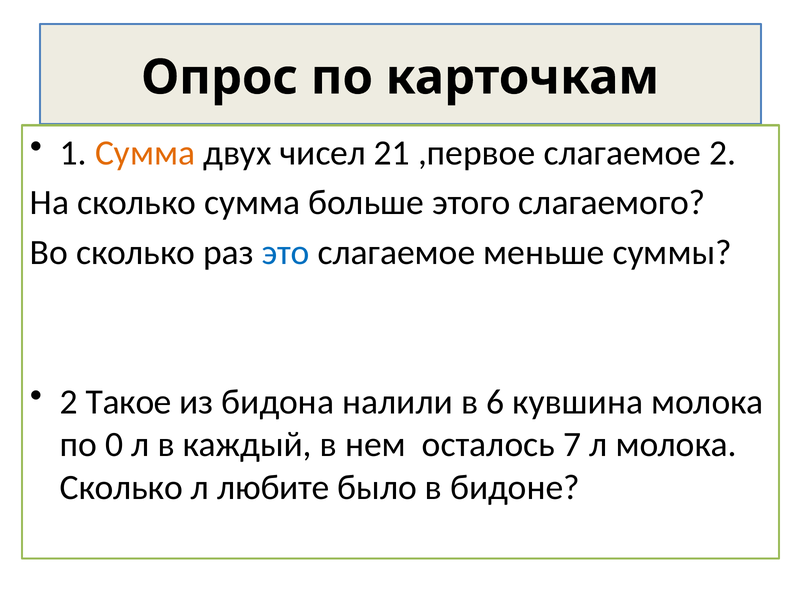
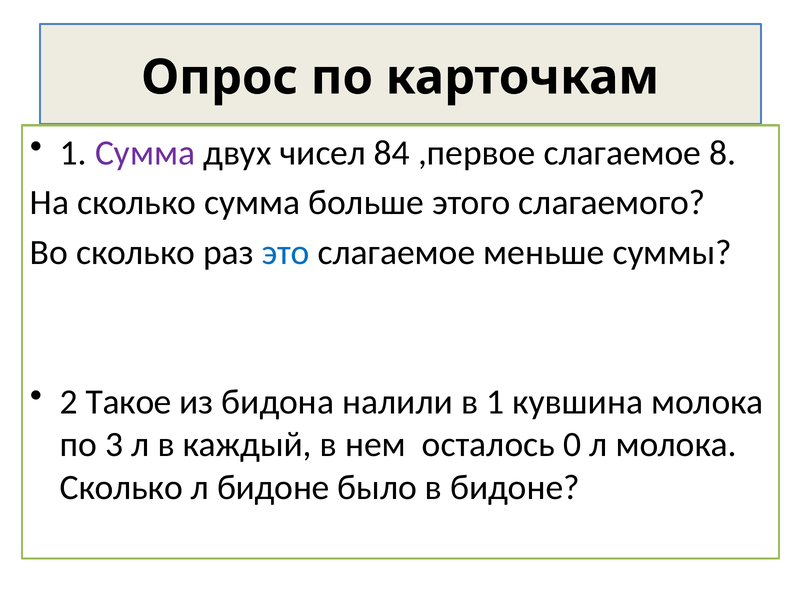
Сумма at (145, 153) colour: orange -> purple
21: 21 -> 84
слагаемое 2: 2 -> 8
в 6: 6 -> 1
0: 0 -> 3
7: 7 -> 0
л любите: любите -> бидоне
